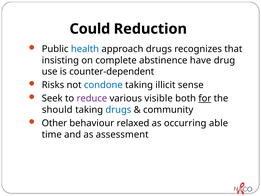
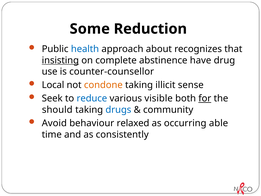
Could: Could -> Some
approach drugs: drugs -> about
insisting underline: none -> present
counter-dependent: counter-dependent -> counter-counsellor
Risks: Risks -> Local
condone colour: blue -> orange
reduce colour: purple -> blue
Other: Other -> Avoid
assessment: assessment -> consistently
